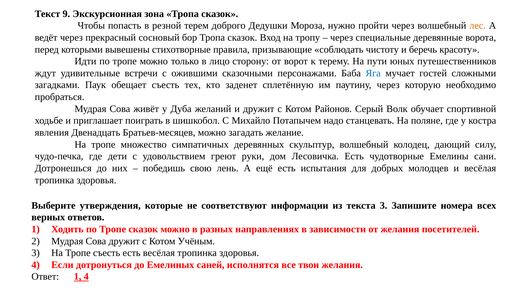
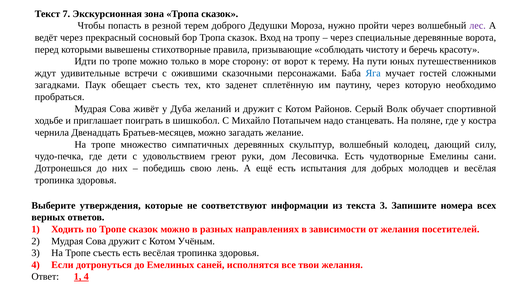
9: 9 -> 7
лес colour: orange -> purple
лицо: лицо -> море
явления: явления -> чернила
